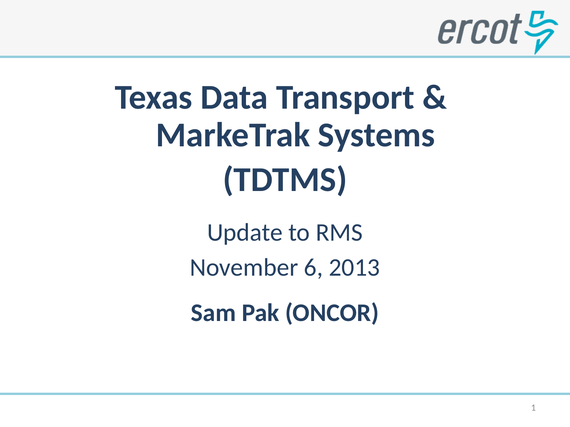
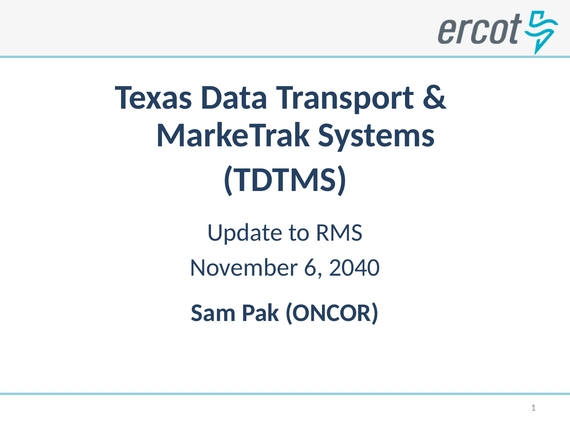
2013: 2013 -> 2040
